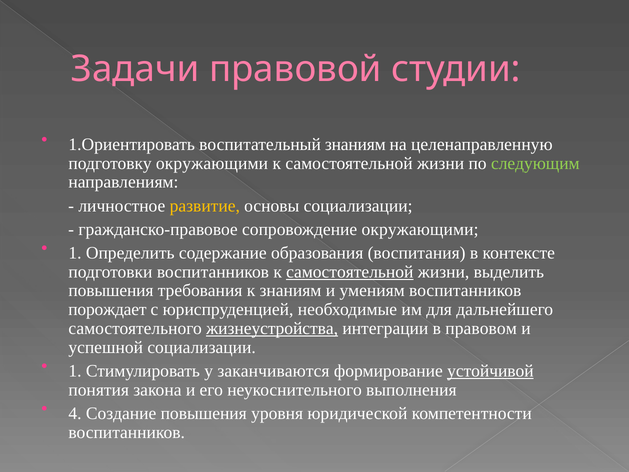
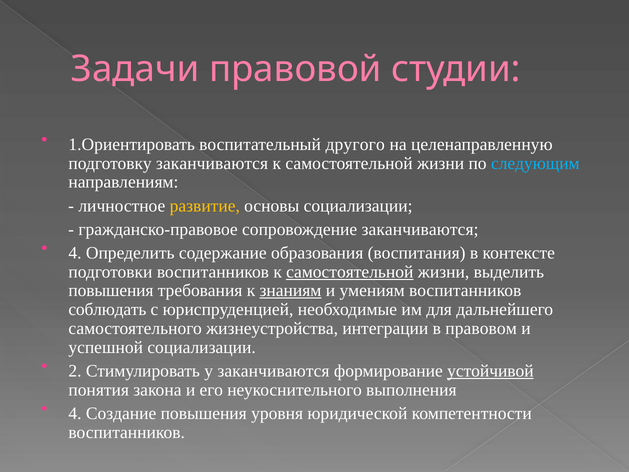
воспитательный знаниям: знаниям -> другого
подготовку окружающими: окружающими -> заканчиваются
следующим colour: light green -> light blue
сопровождение окружающими: окружающими -> заканчиваются
1 at (75, 253): 1 -> 4
знаниям at (290, 291) underline: none -> present
порождает: порождает -> соблюдать
жизнеустройства underline: present -> none
1 at (75, 371): 1 -> 2
